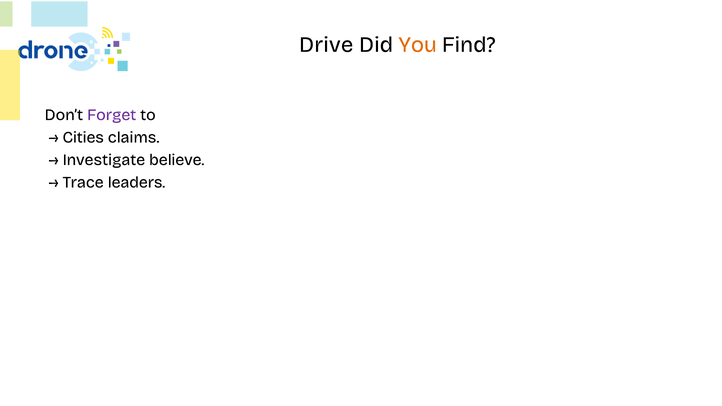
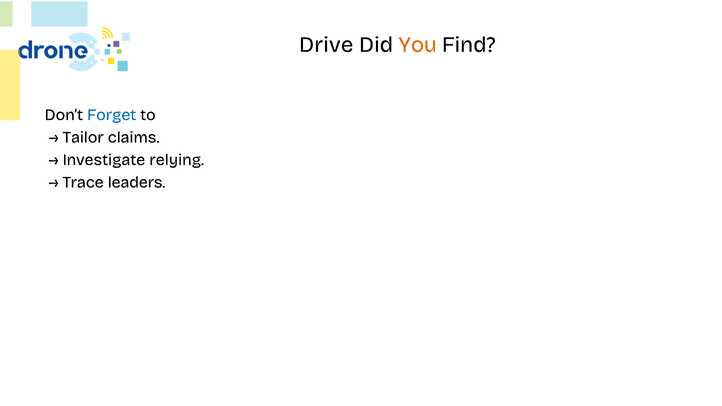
Forget colour: purple -> blue
Cities: Cities -> Tailor
believe: believe -> relying
